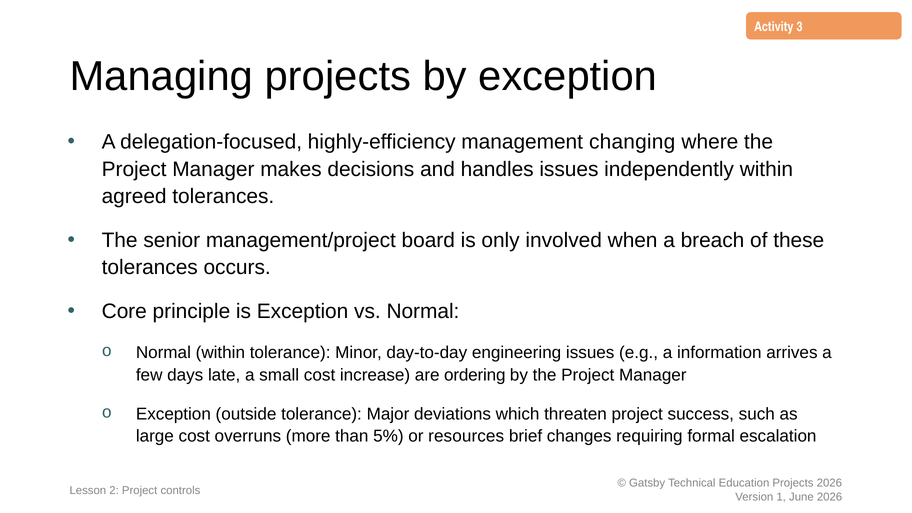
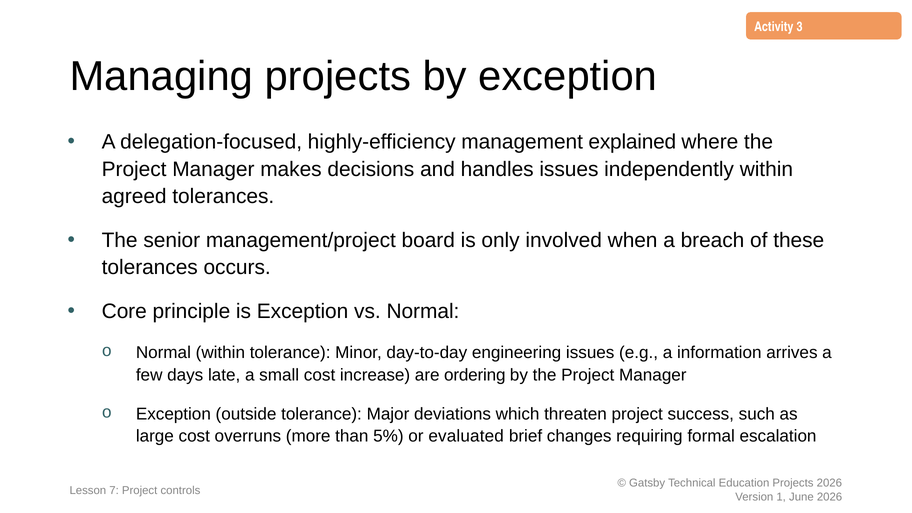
changing: changing -> explained
resources: resources -> evaluated
2: 2 -> 7
